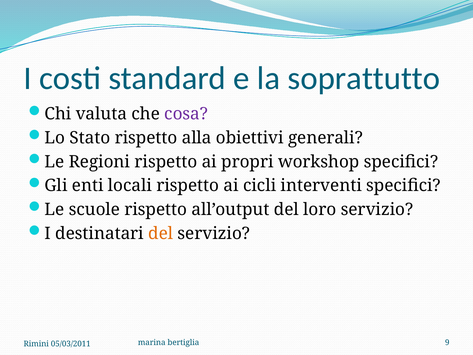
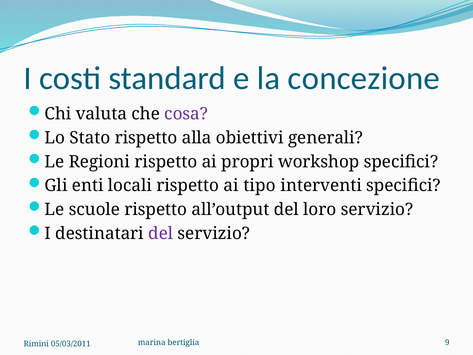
soprattutto: soprattutto -> concezione
cicli: cicli -> tipo
del at (161, 233) colour: orange -> purple
